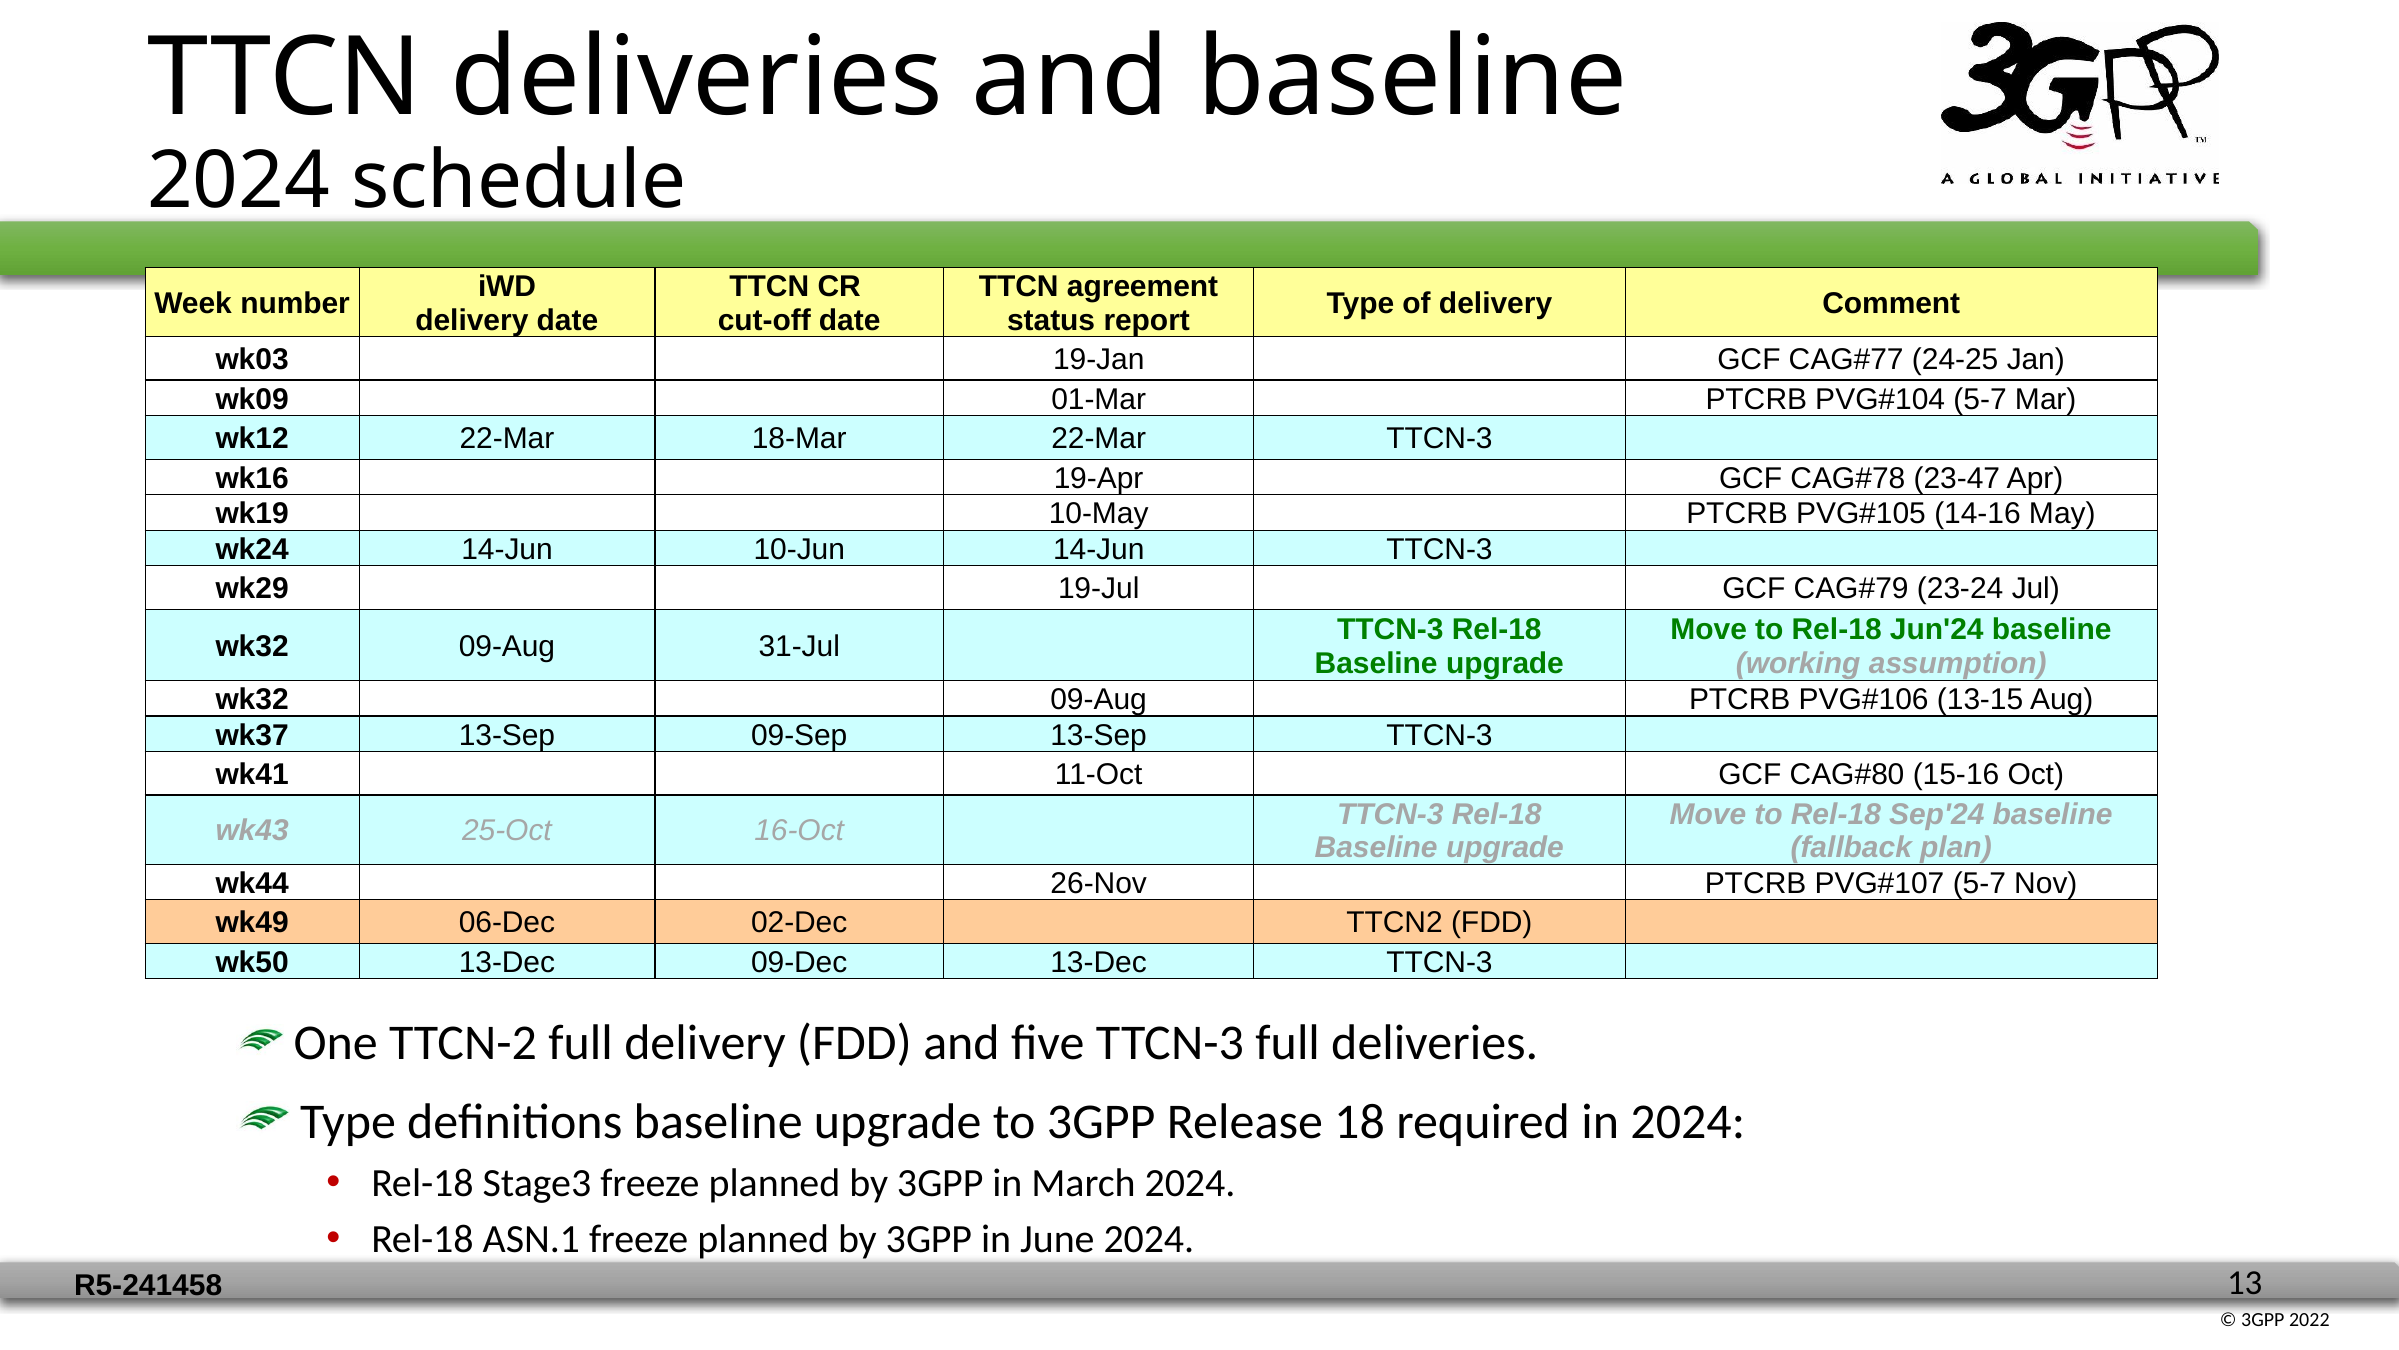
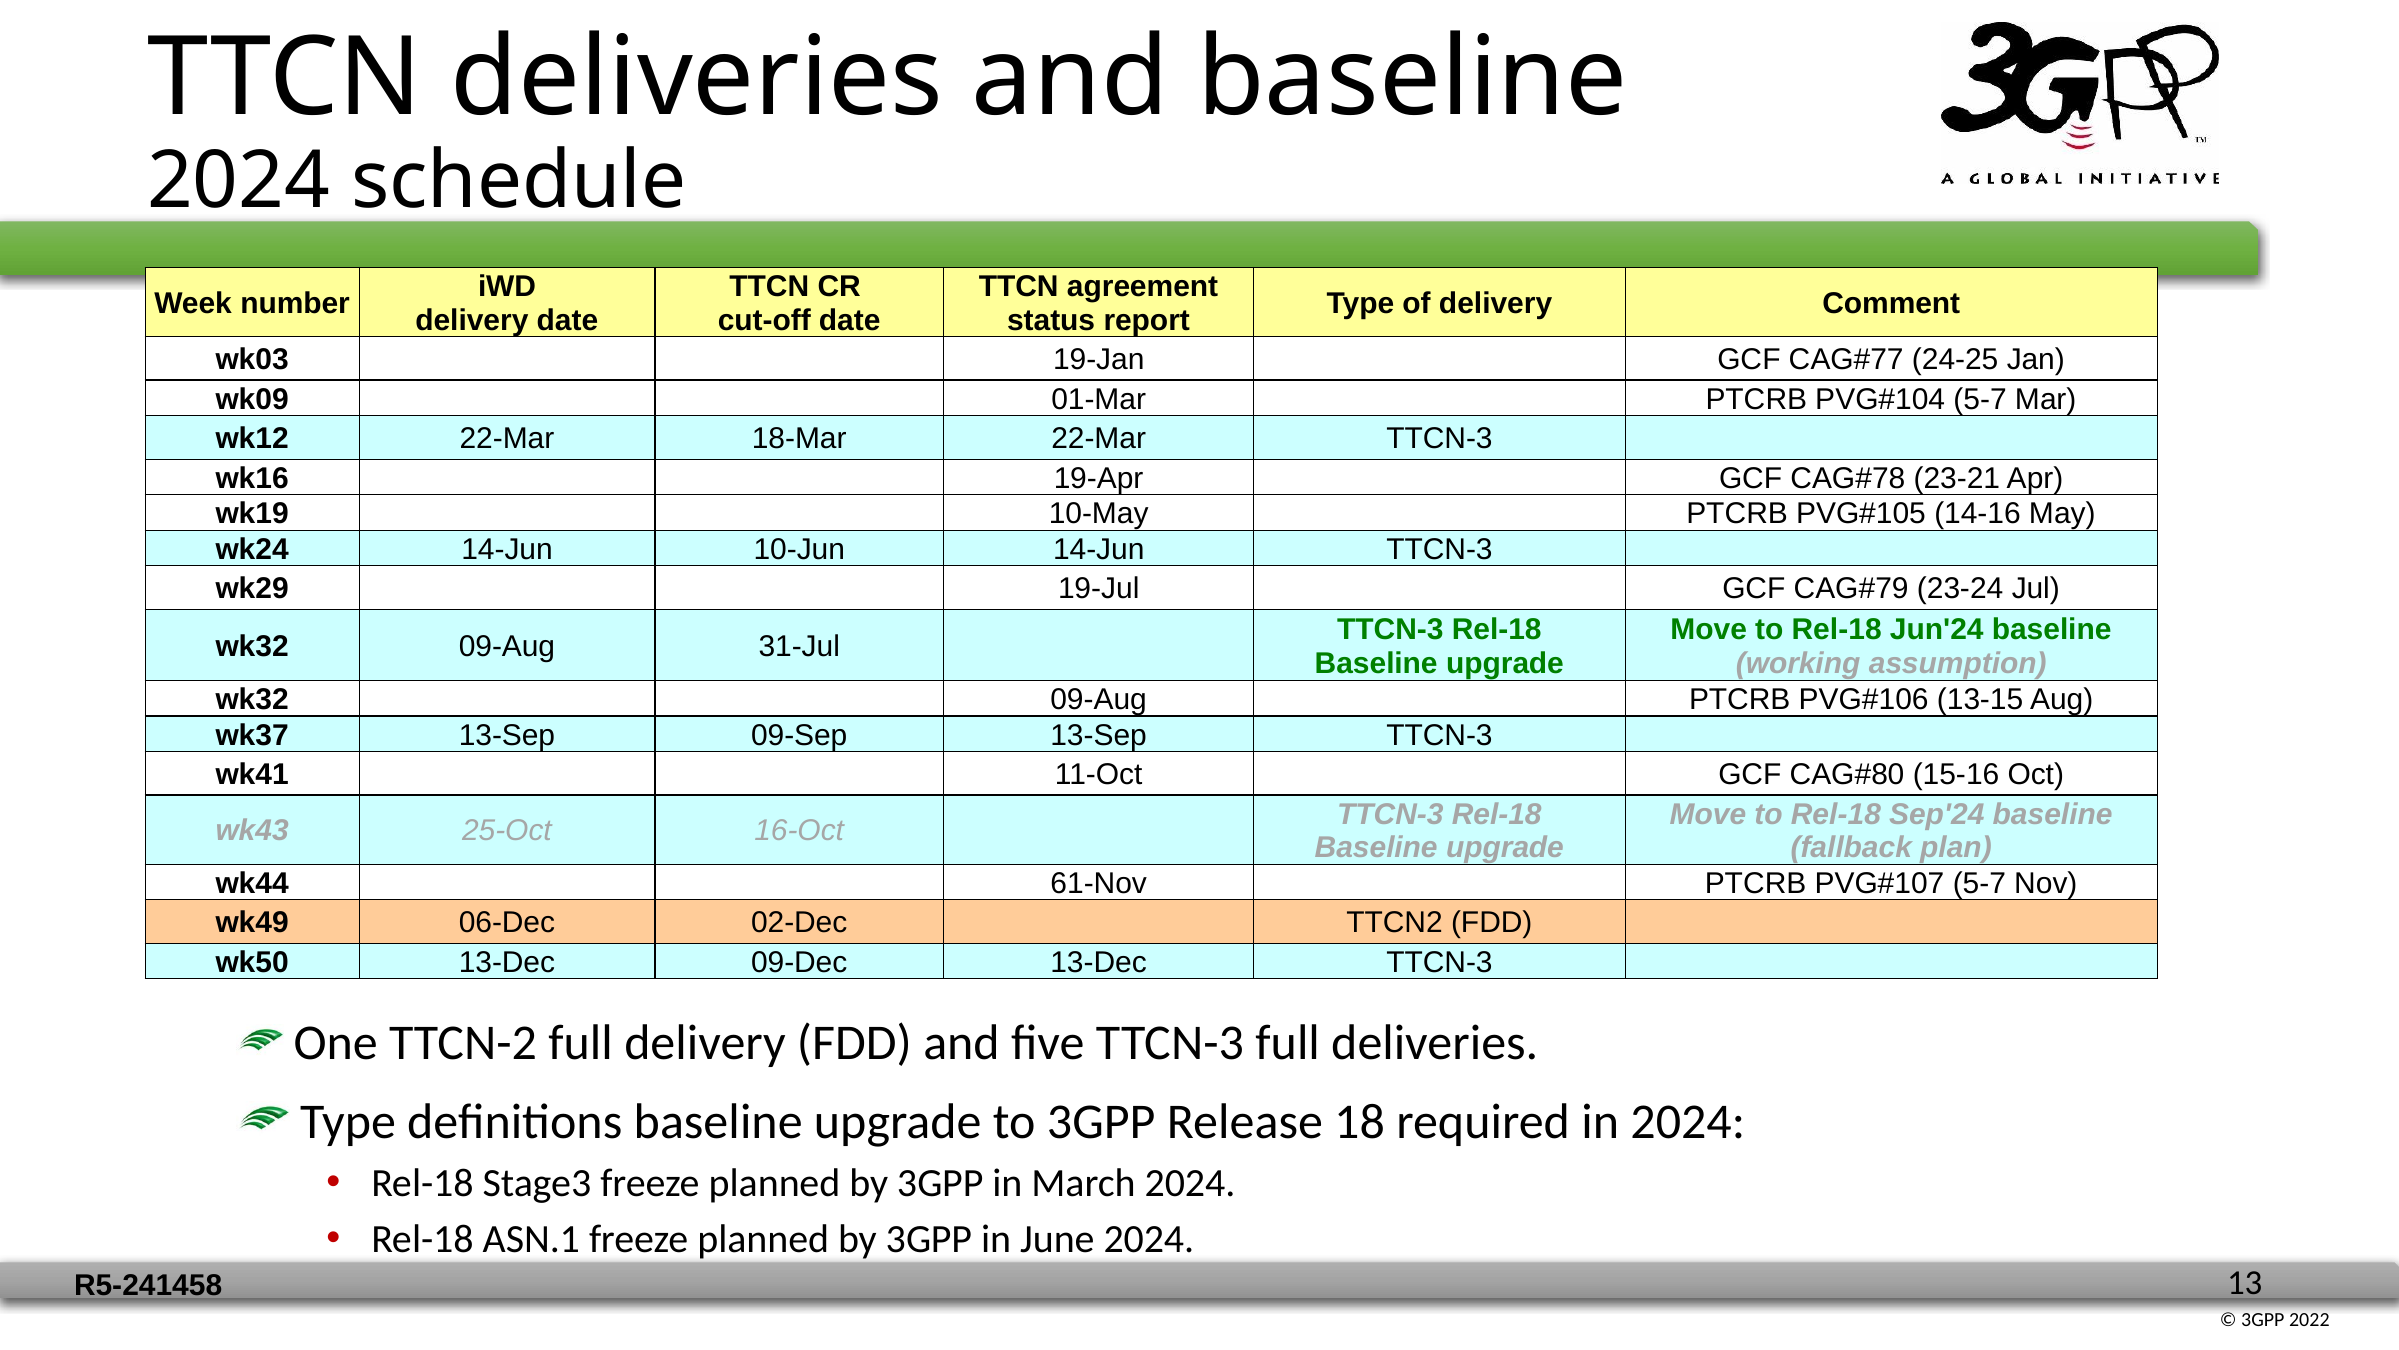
23-47: 23-47 -> 23-21
26-Nov: 26-Nov -> 61-Nov
